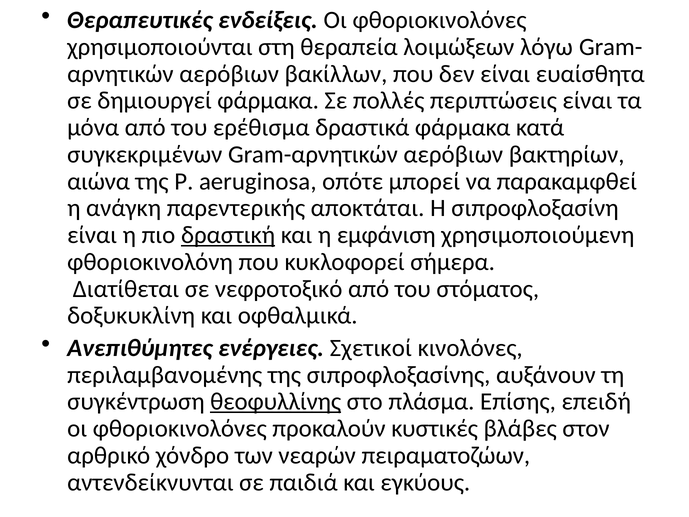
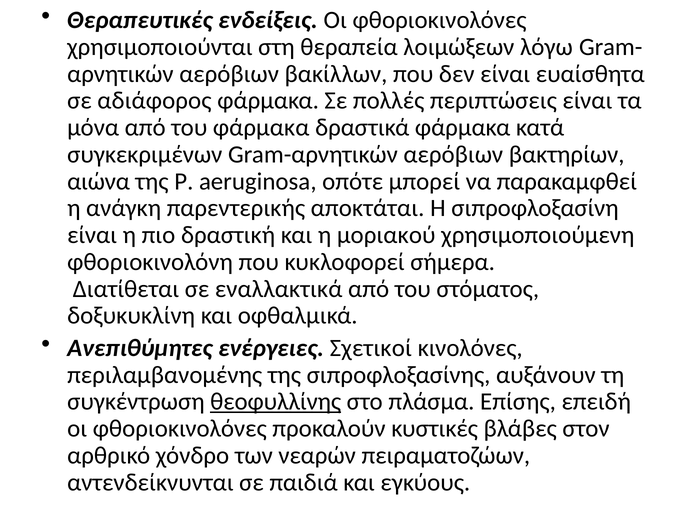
δημιουργεί: δημιουργεί -> αδιάφορος
του ερέθισμα: ερέθισμα -> φάρμακα
δραστική underline: present -> none
εμφάνιση: εμφάνιση -> μοριακού
νεφροτοξικό: νεφροτοξικό -> εναλλακτικά
